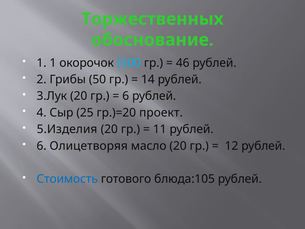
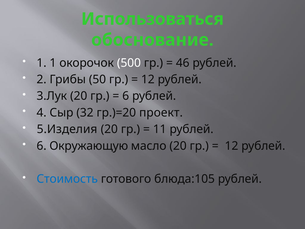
Торжественных: Торжественных -> Использоваться
500 colour: light blue -> white
14 at (148, 79): 14 -> 12
25: 25 -> 32
Олицетворяя: Олицетворяя -> Окружающую
